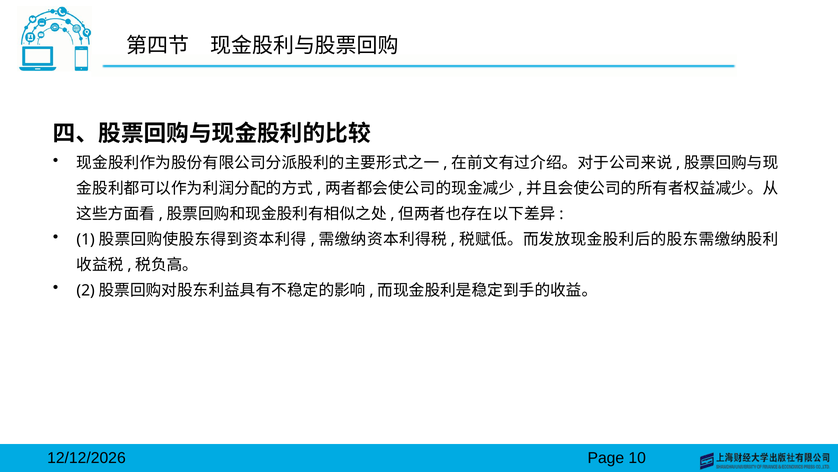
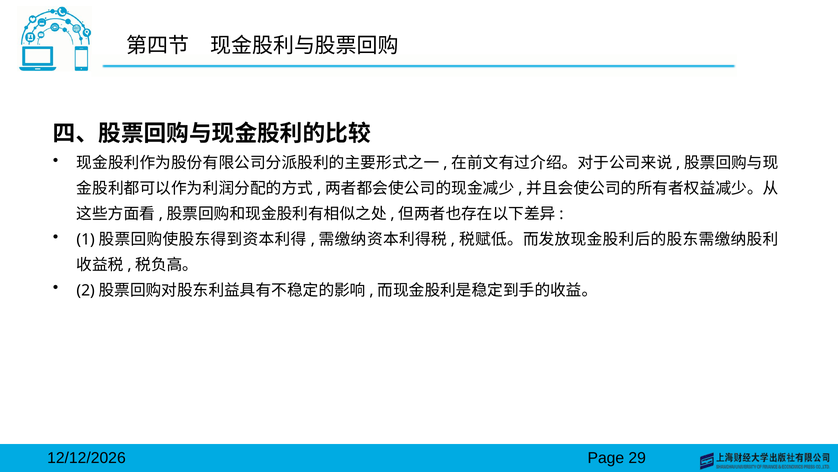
10: 10 -> 29
